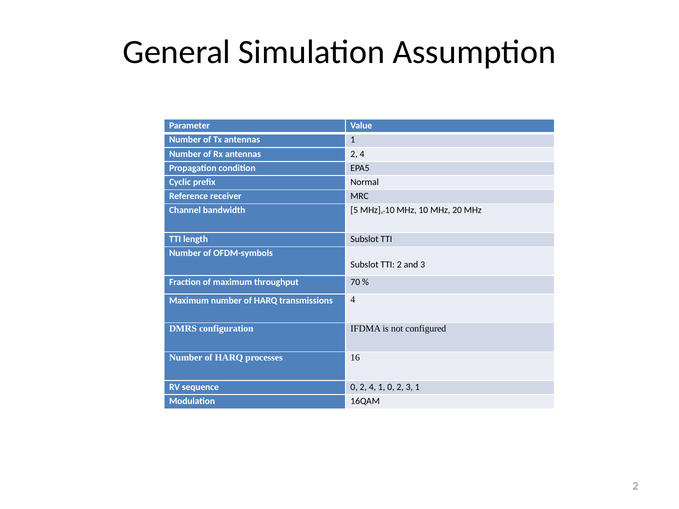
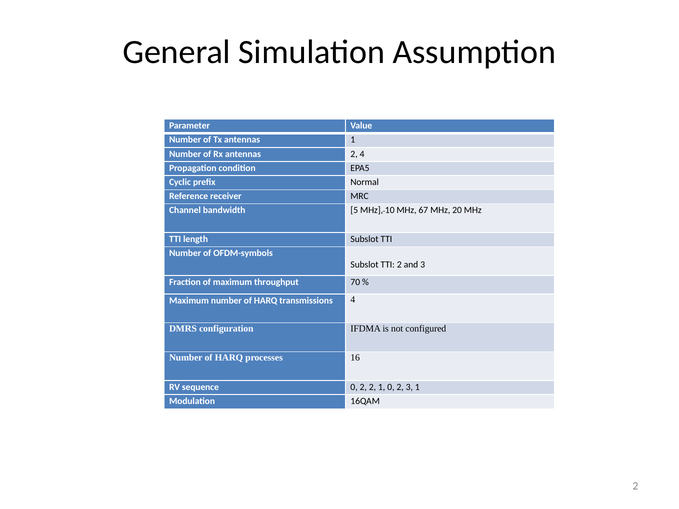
10 MHz 10: 10 -> 67
0 2 4: 4 -> 2
